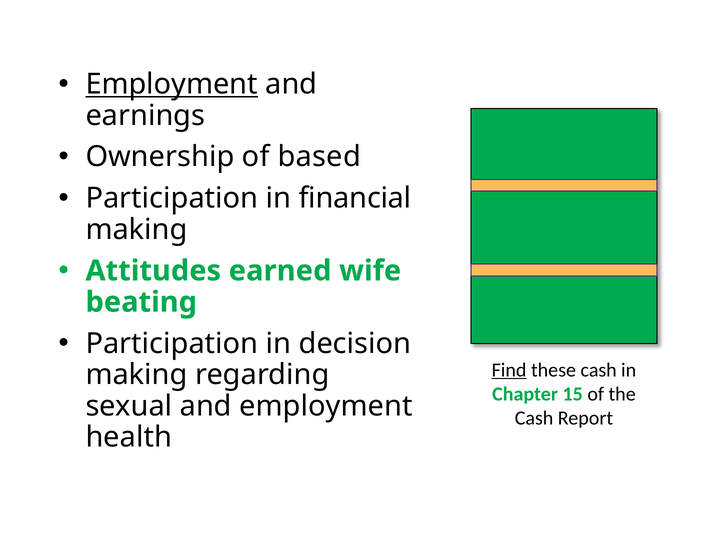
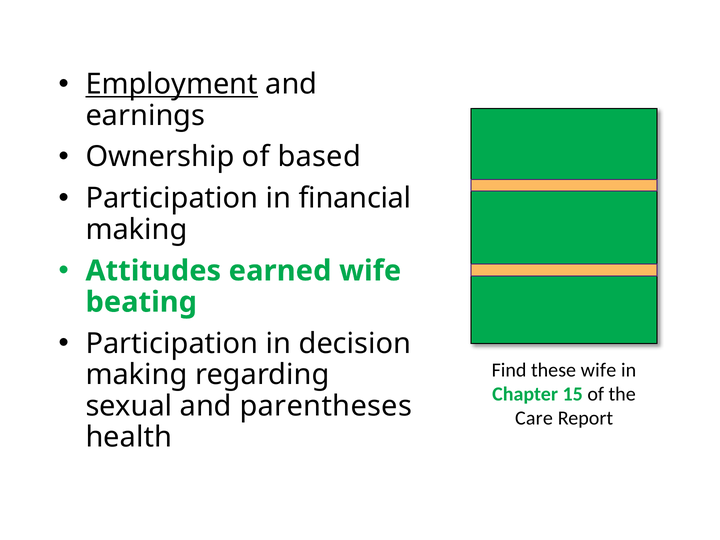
Find underline: present -> none
these cash: cash -> wife
and employment: employment -> parentheses
Cash at (534, 418): Cash -> Care
